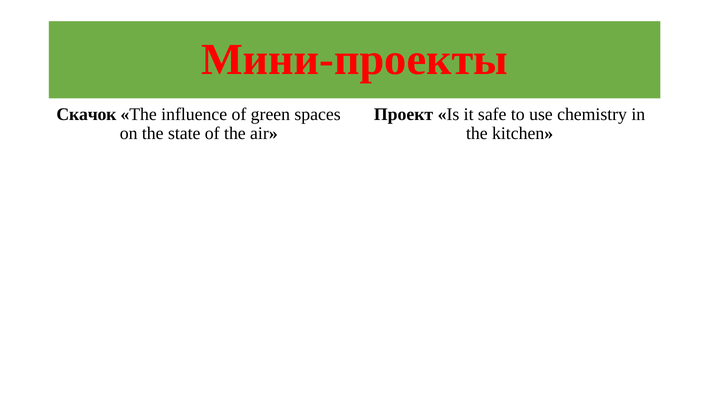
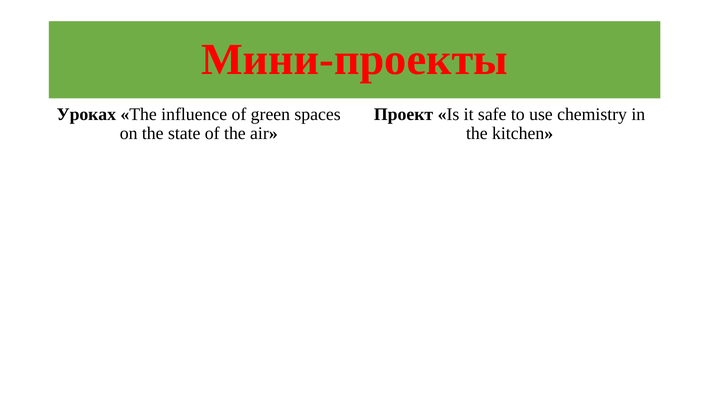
Скачок: Скачок -> Уроках
